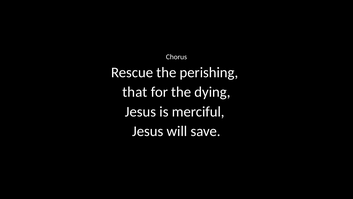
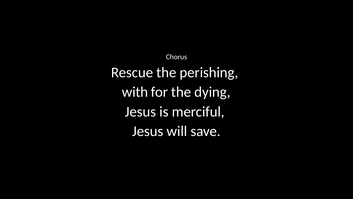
that: that -> with
